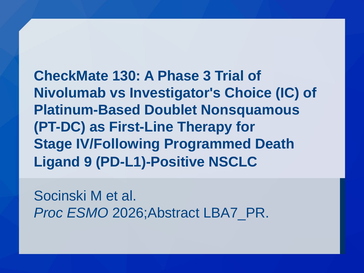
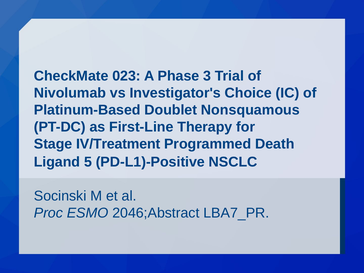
130: 130 -> 023
IV/Following: IV/Following -> IV/Treatment
9: 9 -> 5
2026;Abstract: 2026;Abstract -> 2046;Abstract
